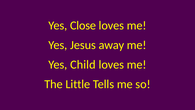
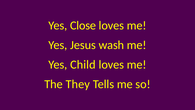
away: away -> wash
Little: Little -> They
